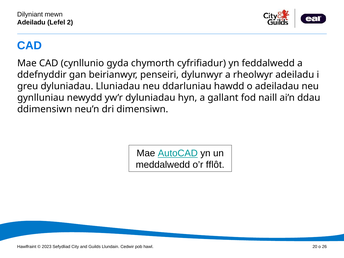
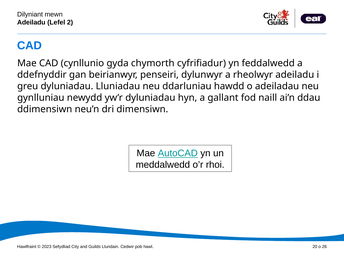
fflôt: fflôt -> rhoi
